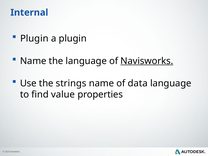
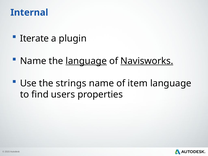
Plugin at (34, 38): Plugin -> Iterate
language at (86, 61) underline: none -> present
data: data -> item
value: value -> users
